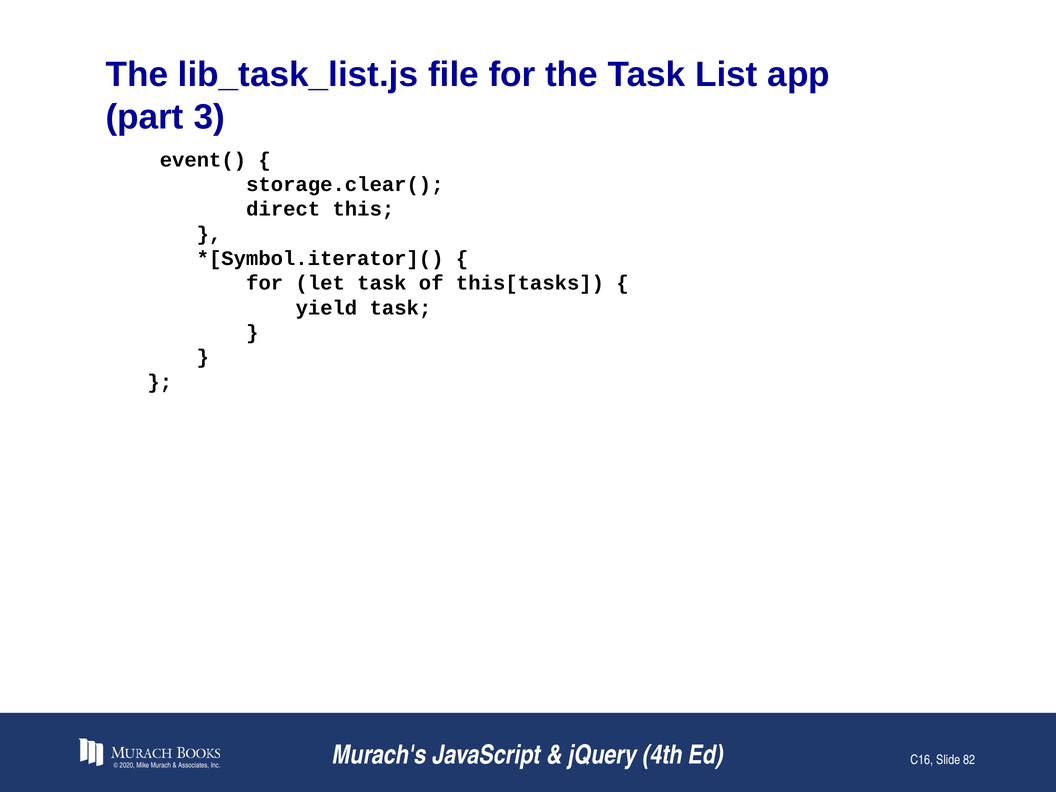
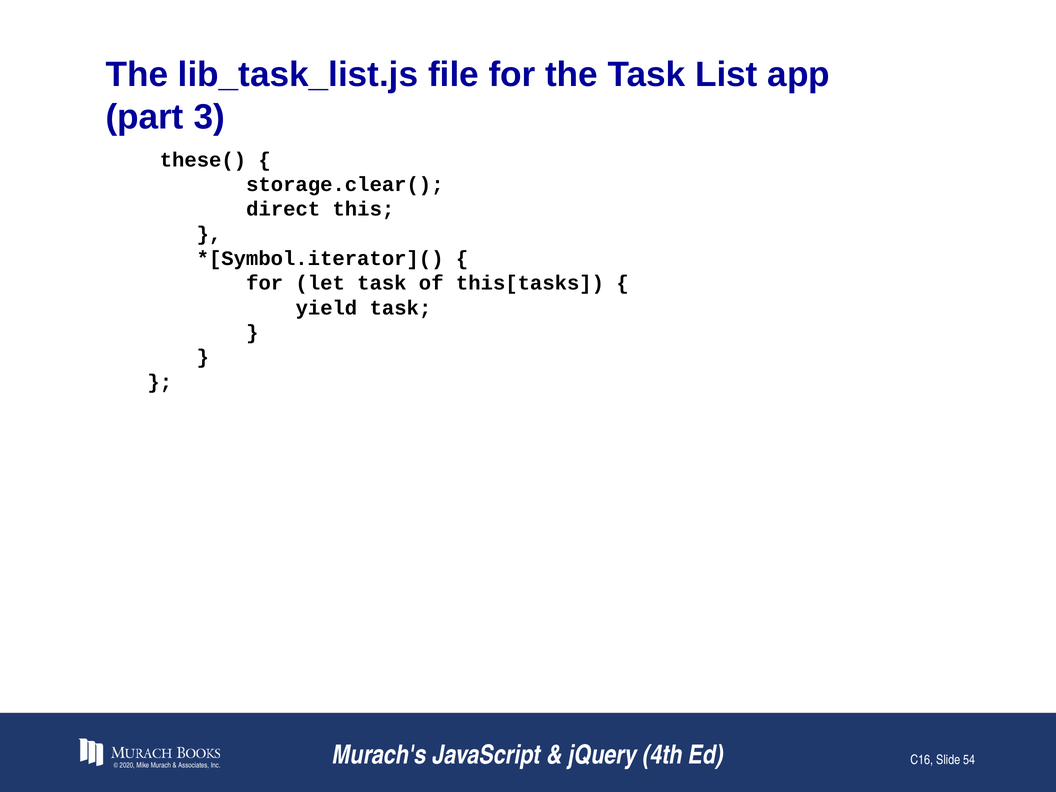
event(: event( -> these(
82: 82 -> 54
